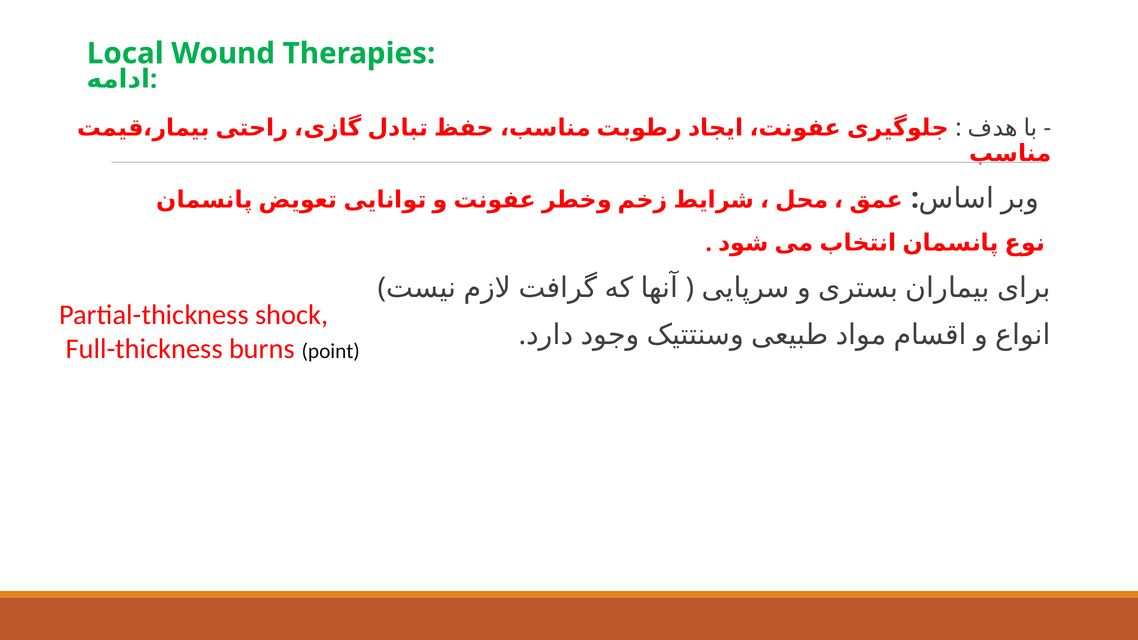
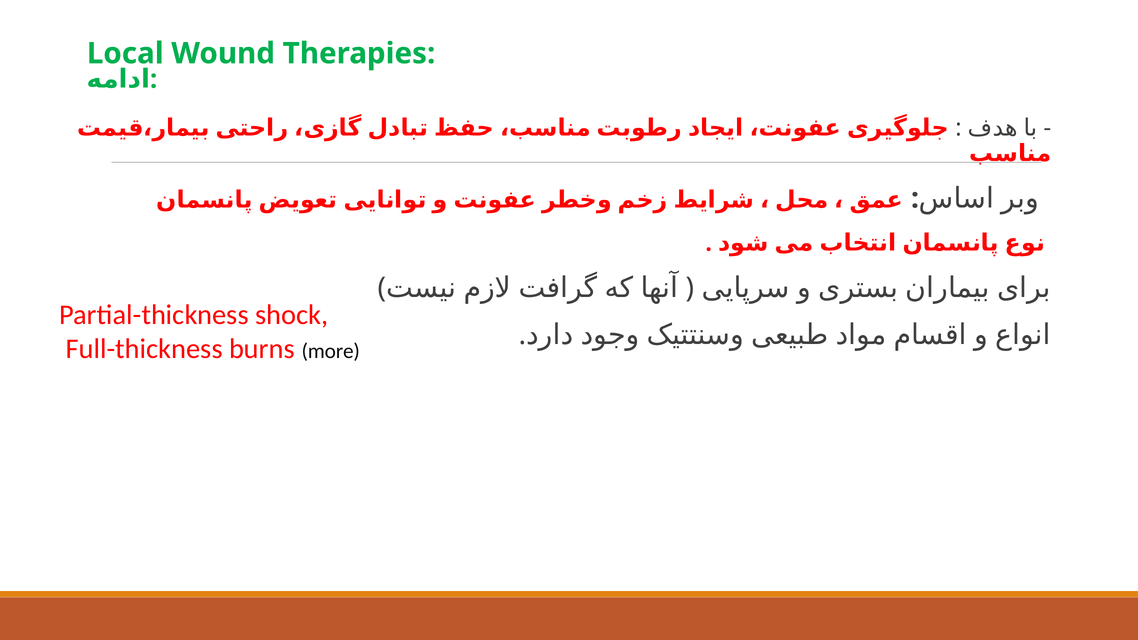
point: point -> more
